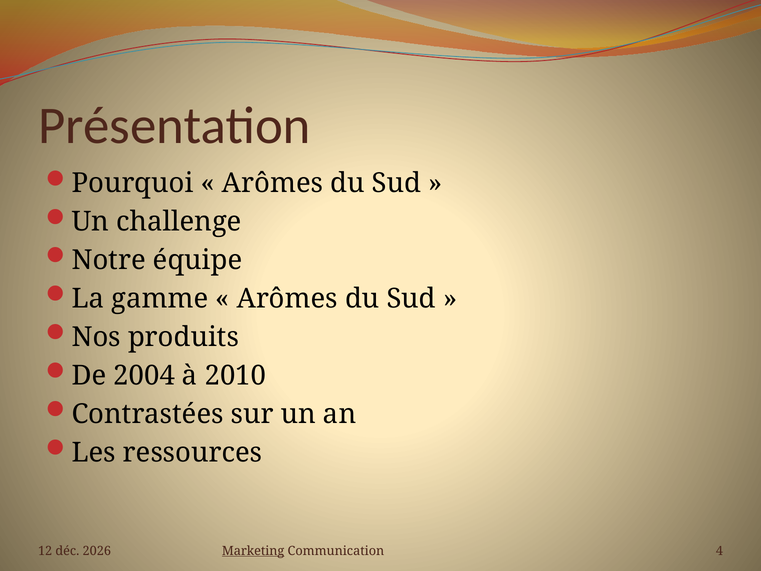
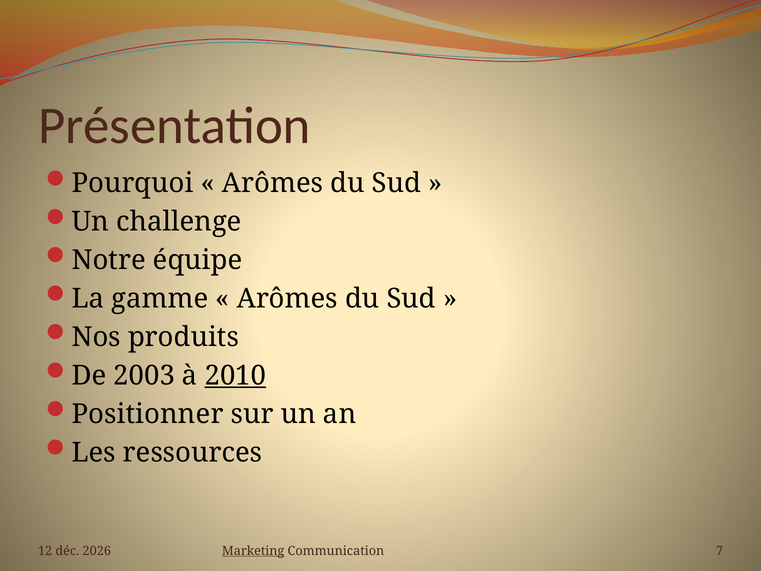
2004: 2004 -> 2003
2010 underline: none -> present
Contrastées: Contrastées -> Positionner
4: 4 -> 7
